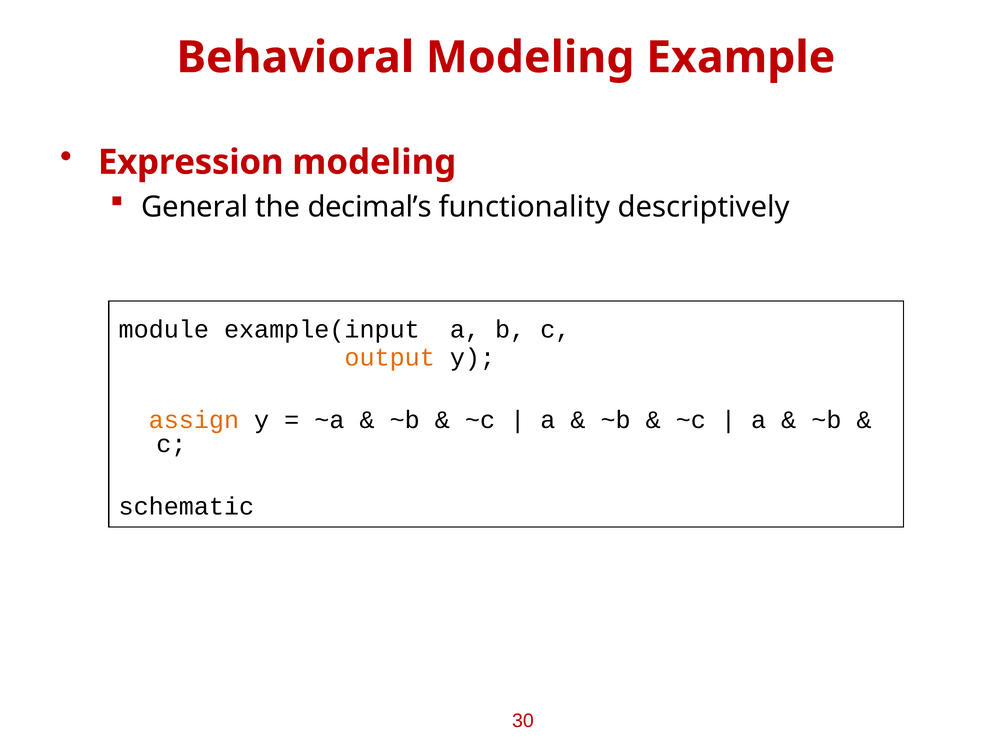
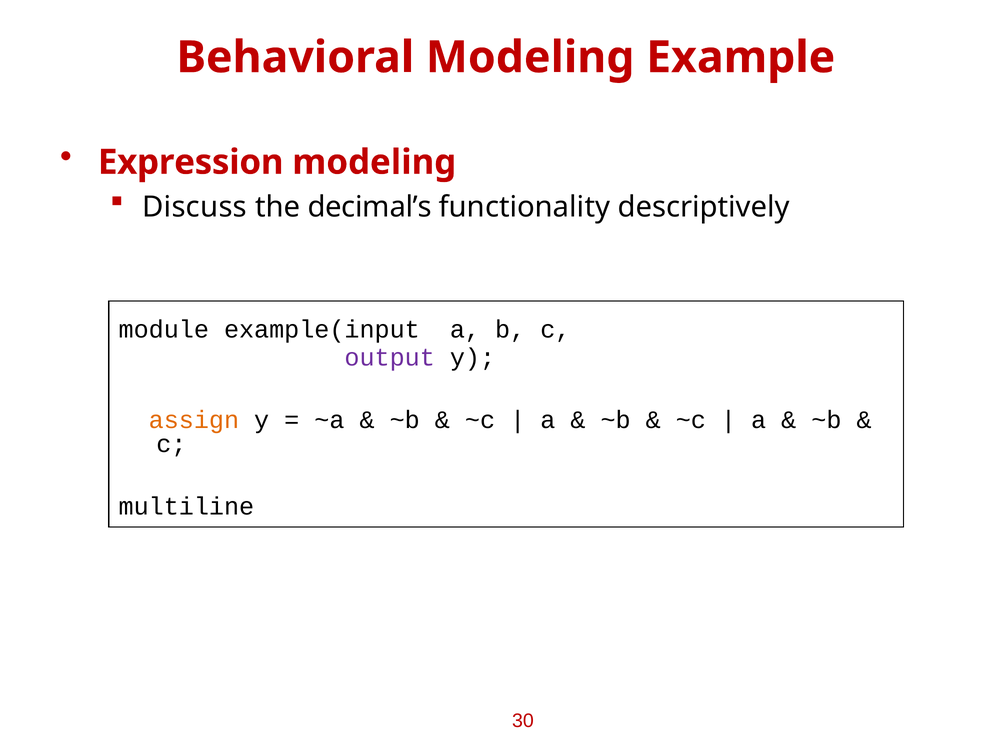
General: General -> Discuss
output colour: orange -> purple
schematic: schematic -> multiline
